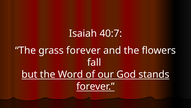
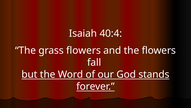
40:7: 40:7 -> 40:4
grass forever: forever -> flowers
